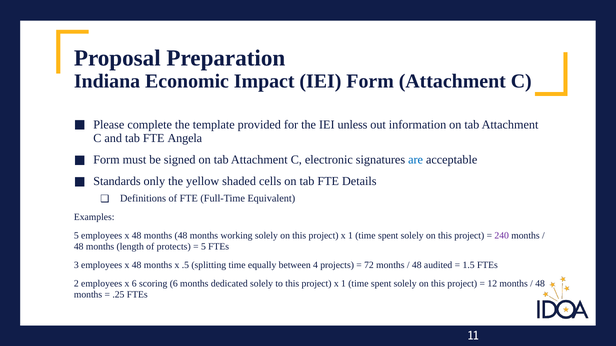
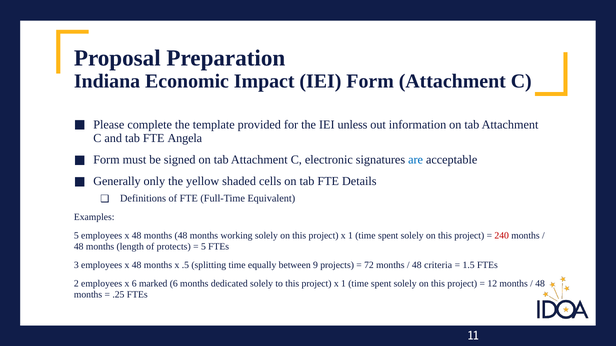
Standards: Standards -> Generally
240 colour: purple -> red
4: 4 -> 9
audited: audited -> criteria
scoring: scoring -> marked
